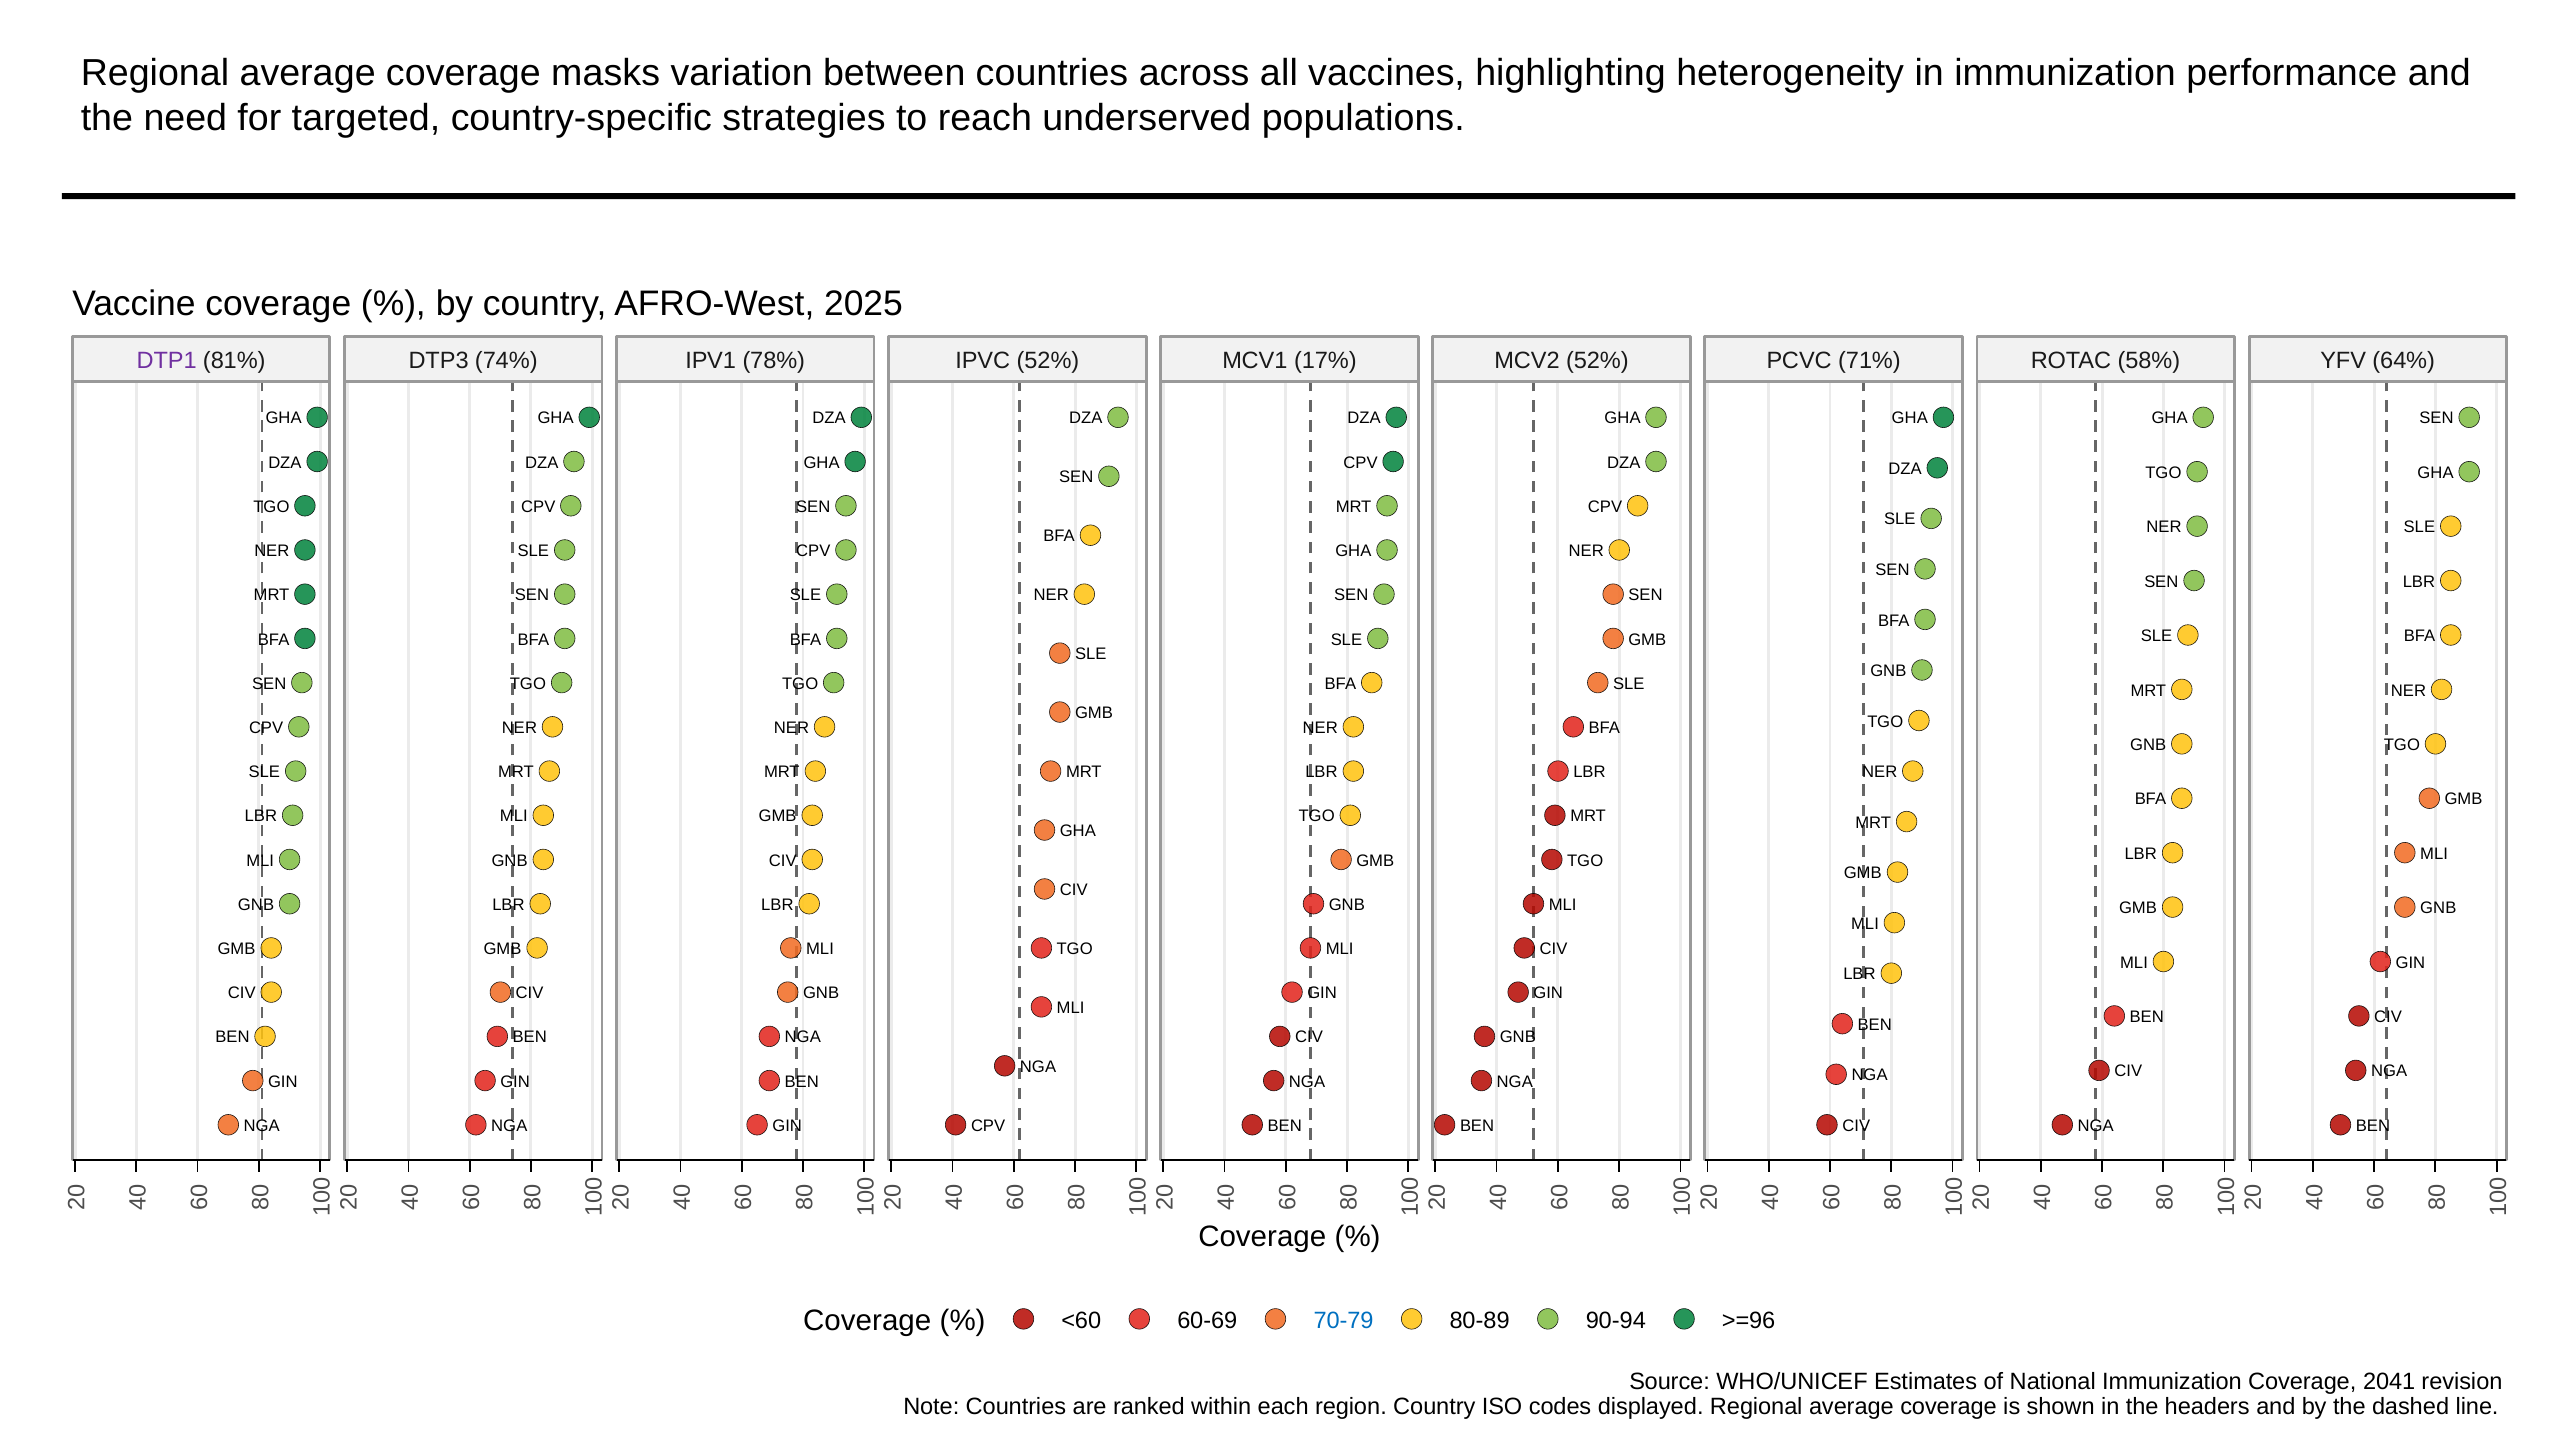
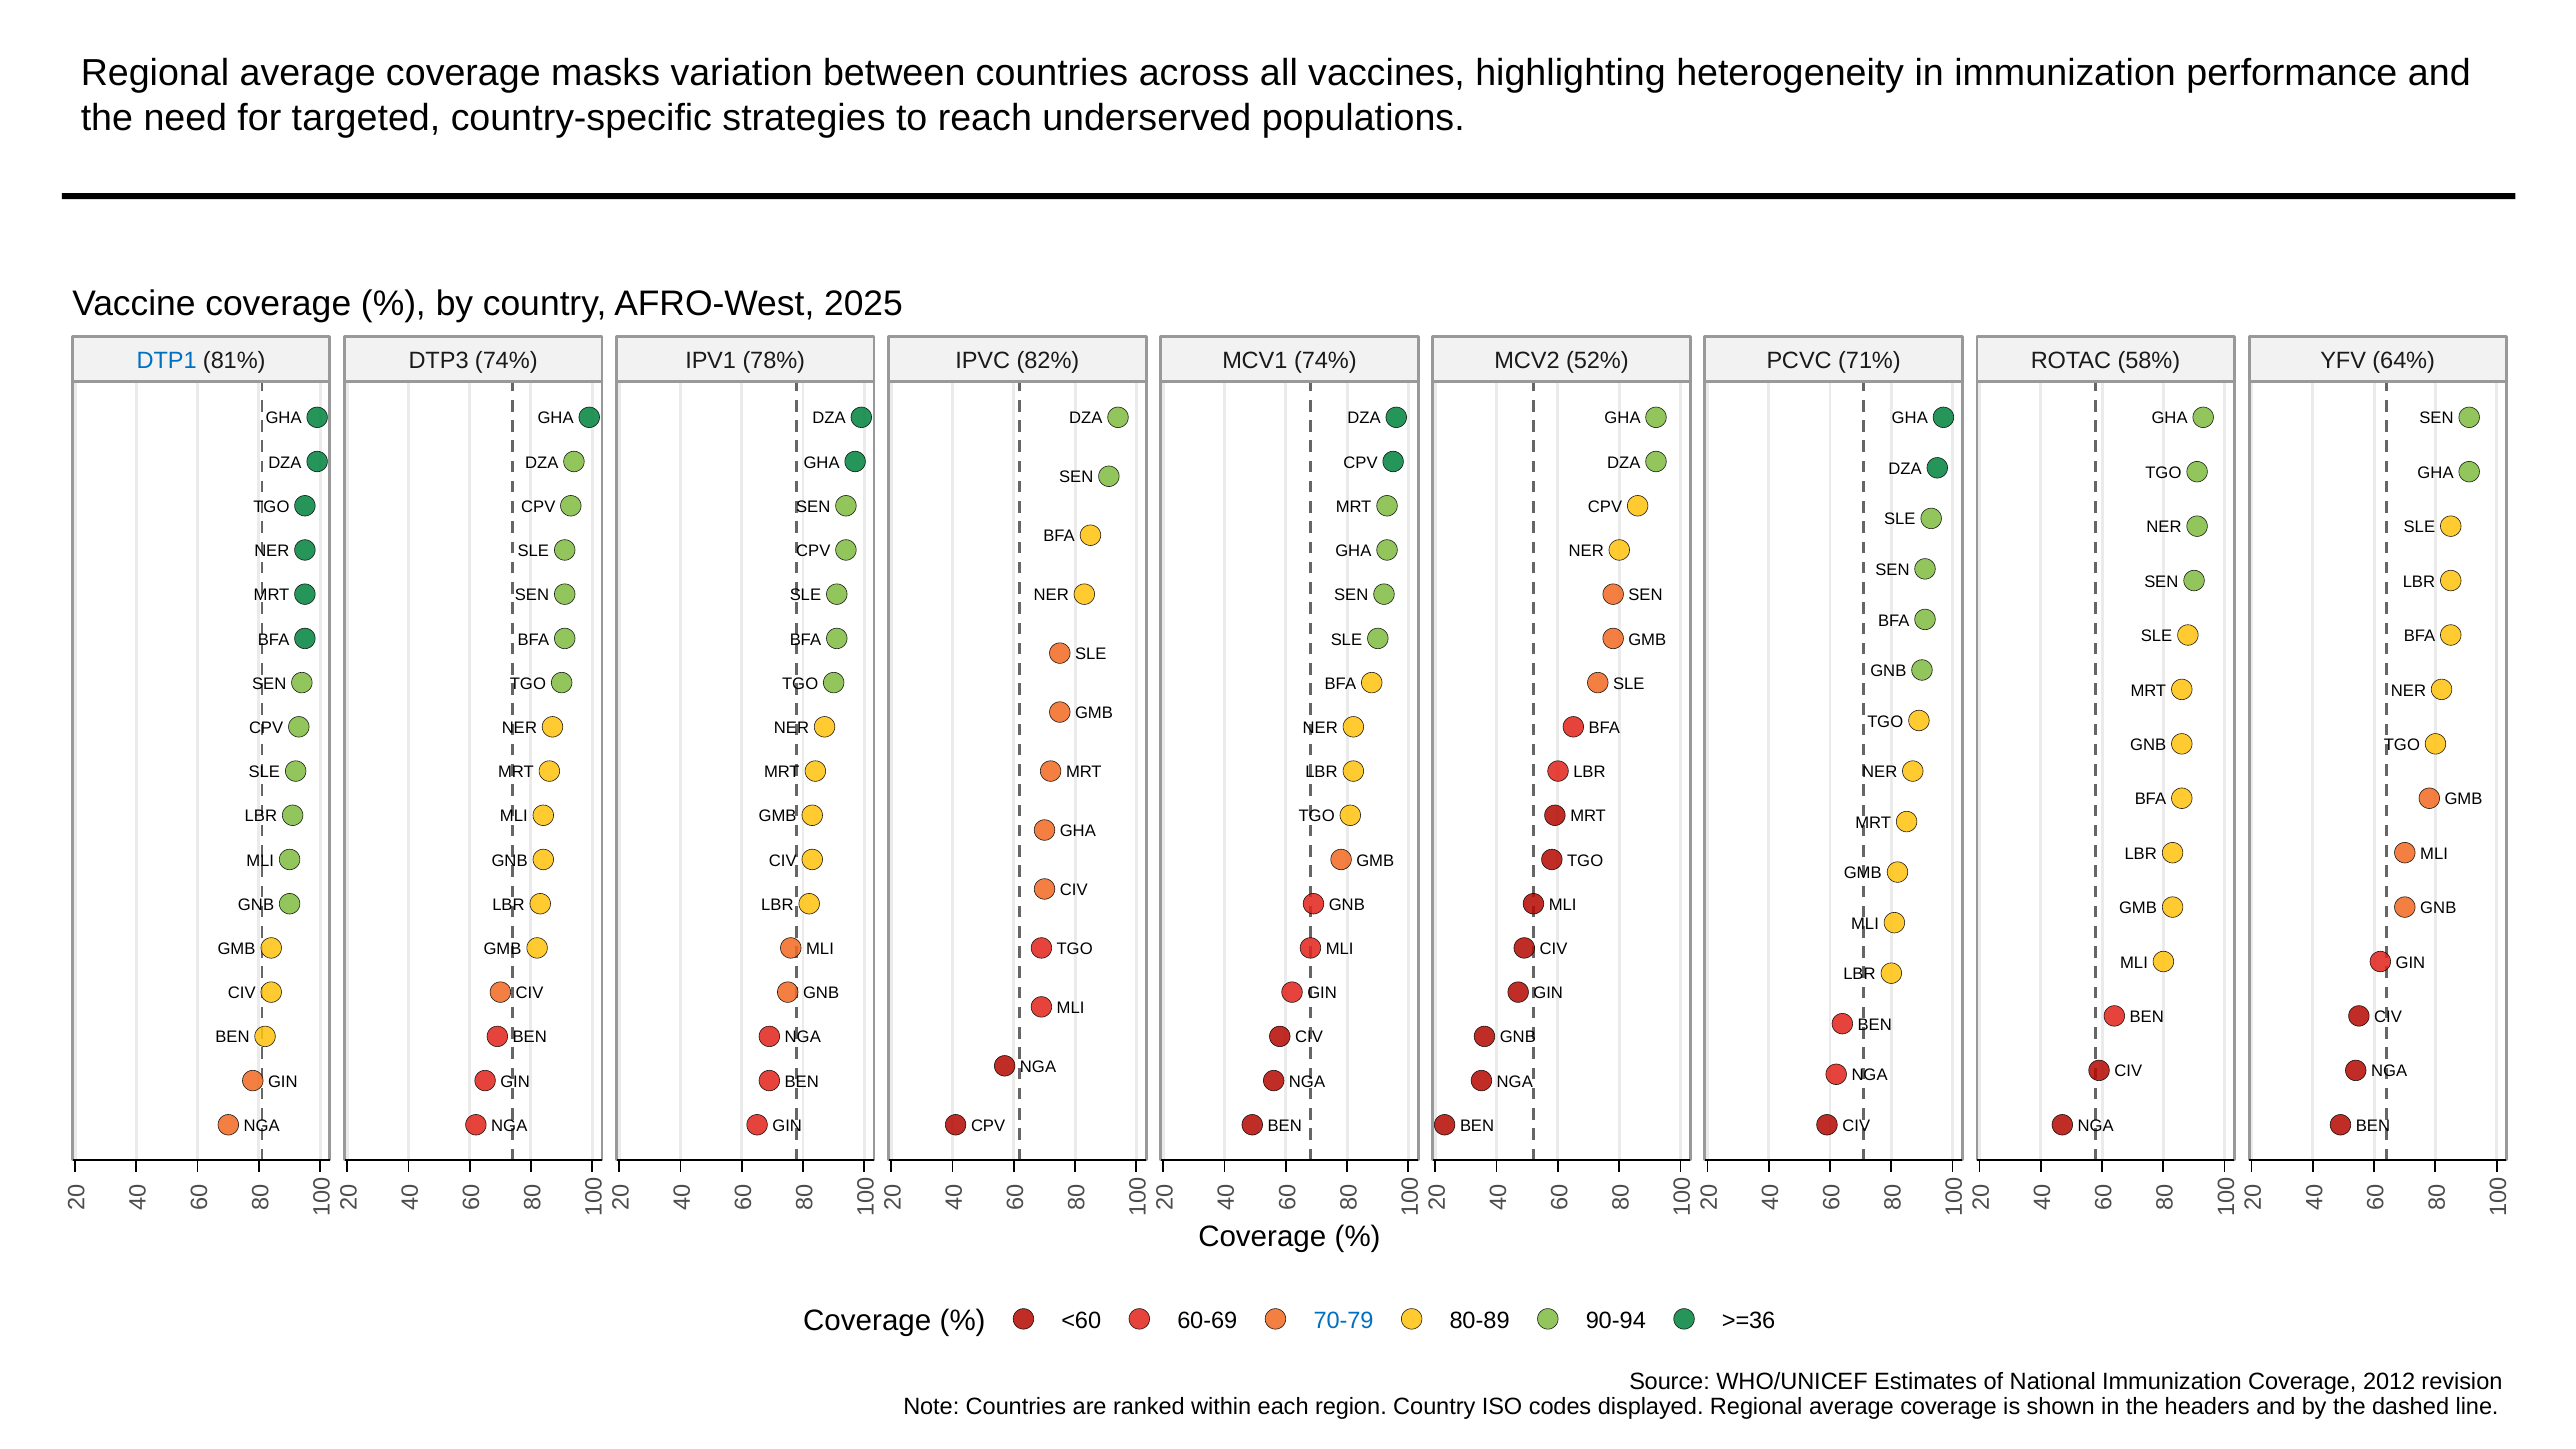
DTP1 colour: purple -> blue
IPVC 52%: 52% -> 82%
MCV1 17%: 17% -> 74%
>=96: >=96 -> >=36
2041: 2041 -> 2012
